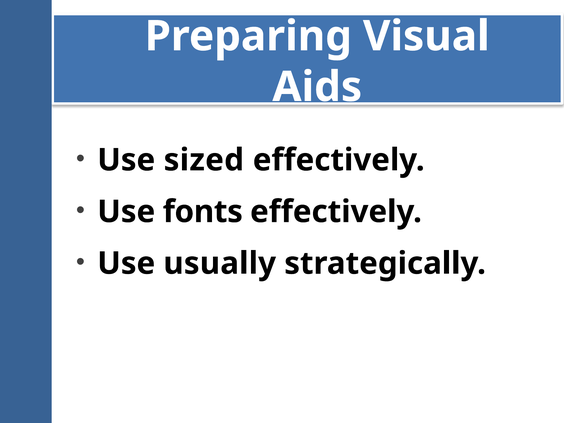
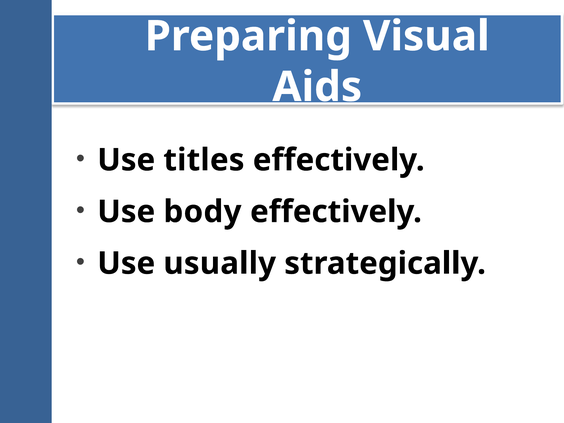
sized: sized -> titles
fonts: fonts -> body
